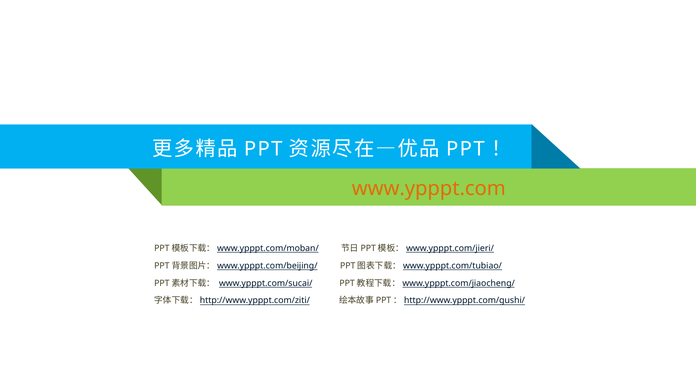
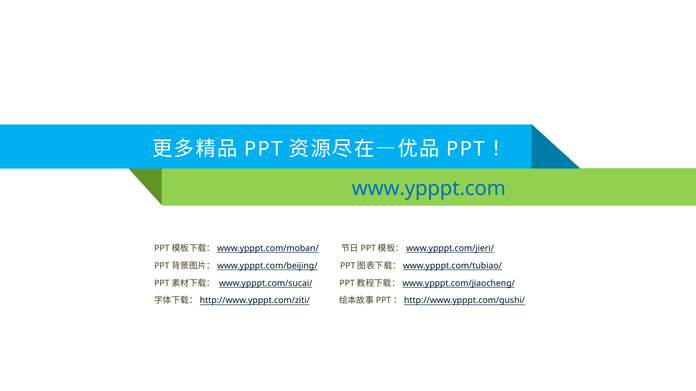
www.ypppt.com colour: orange -> blue
